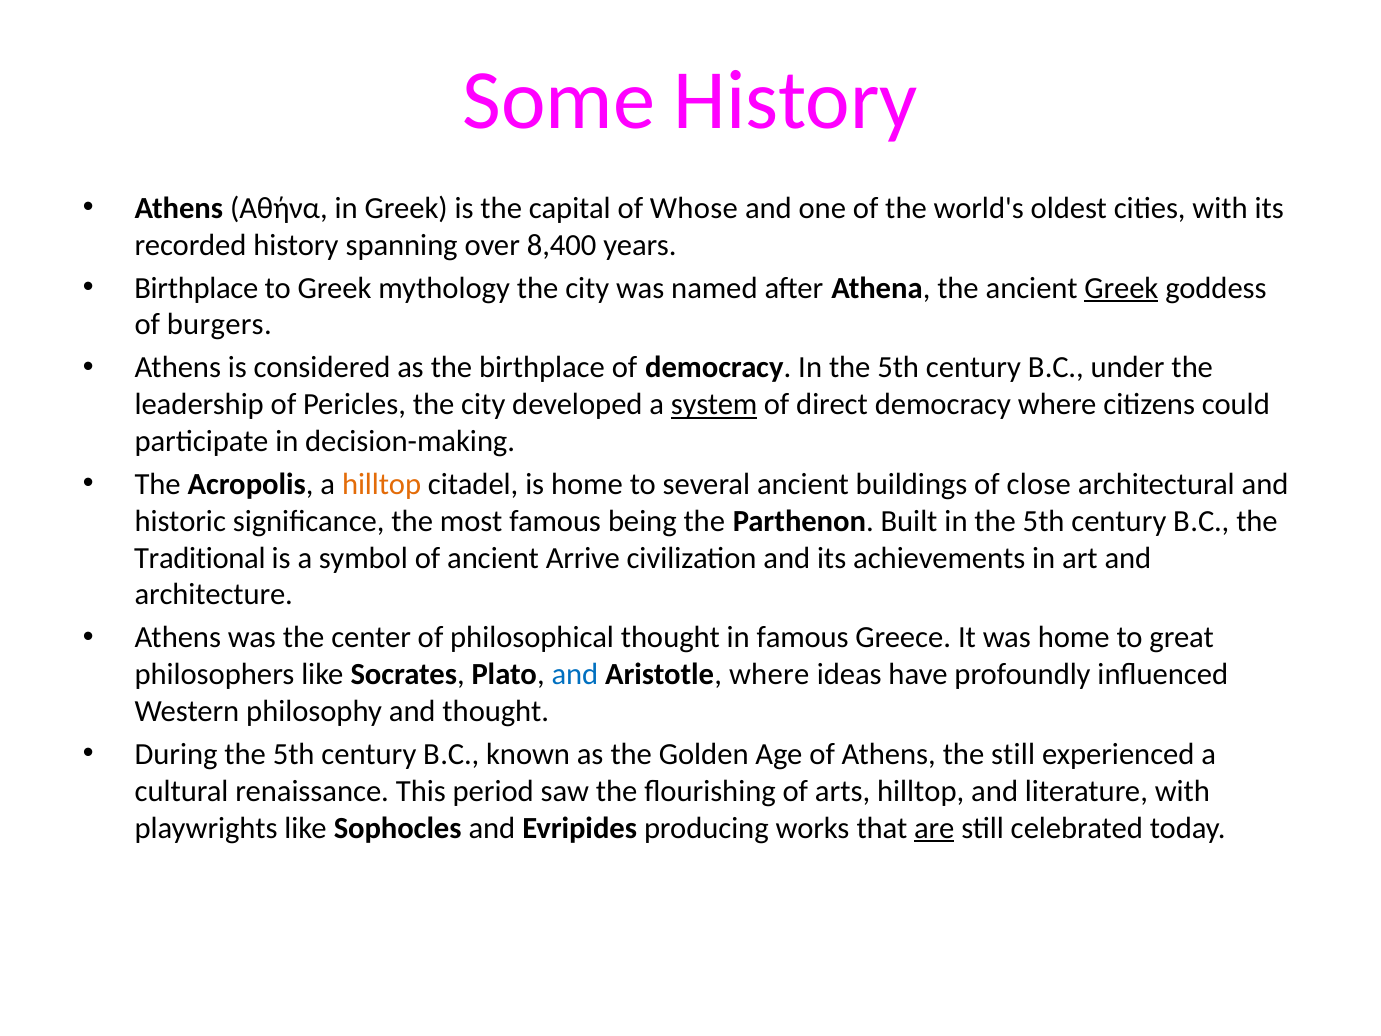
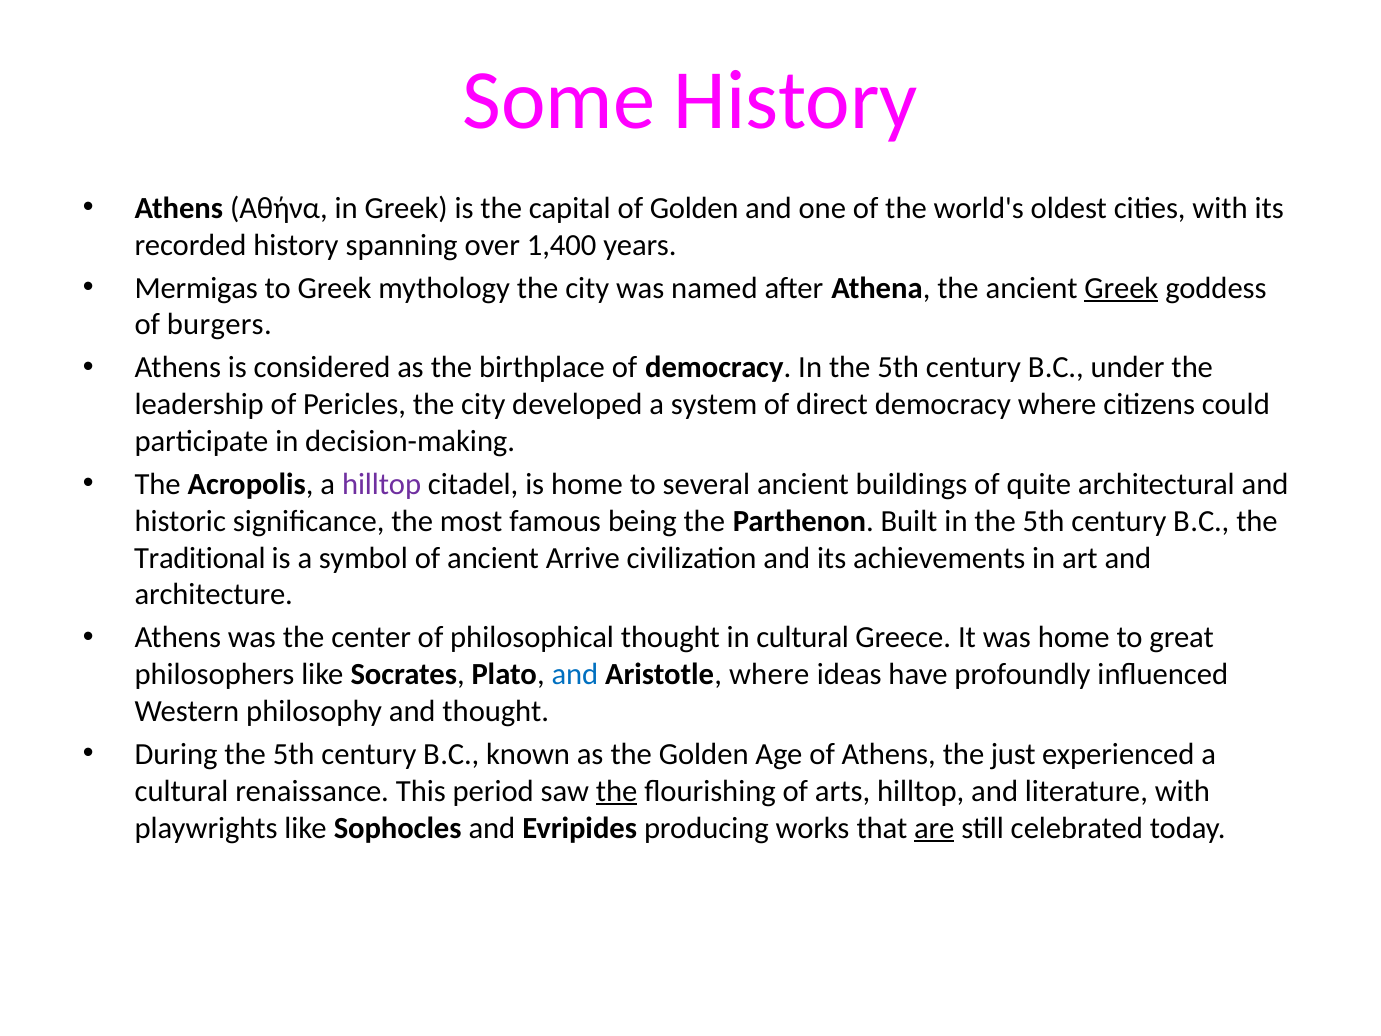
of Whose: Whose -> Golden
8,400: 8,400 -> 1,400
Birthplace at (196, 288): Birthplace -> Mermigas
system underline: present -> none
hilltop at (382, 484) colour: orange -> purple
close: close -> quite
in famous: famous -> cultural
the still: still -> just
the at (617, 791) underline: none -> present
